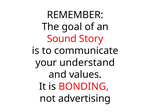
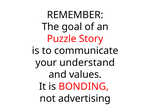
Sound: Sound -> Puzzle
